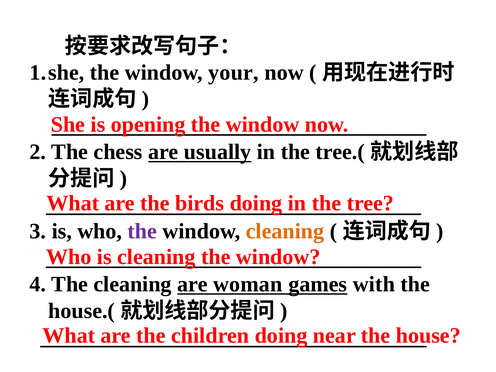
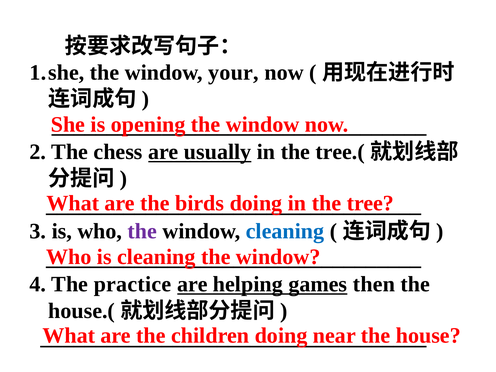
cleaning at (285, 231) colour: orange -> blue
The cleaning: cleaning -> practice
woman: woman -> helping
with: with -> then
